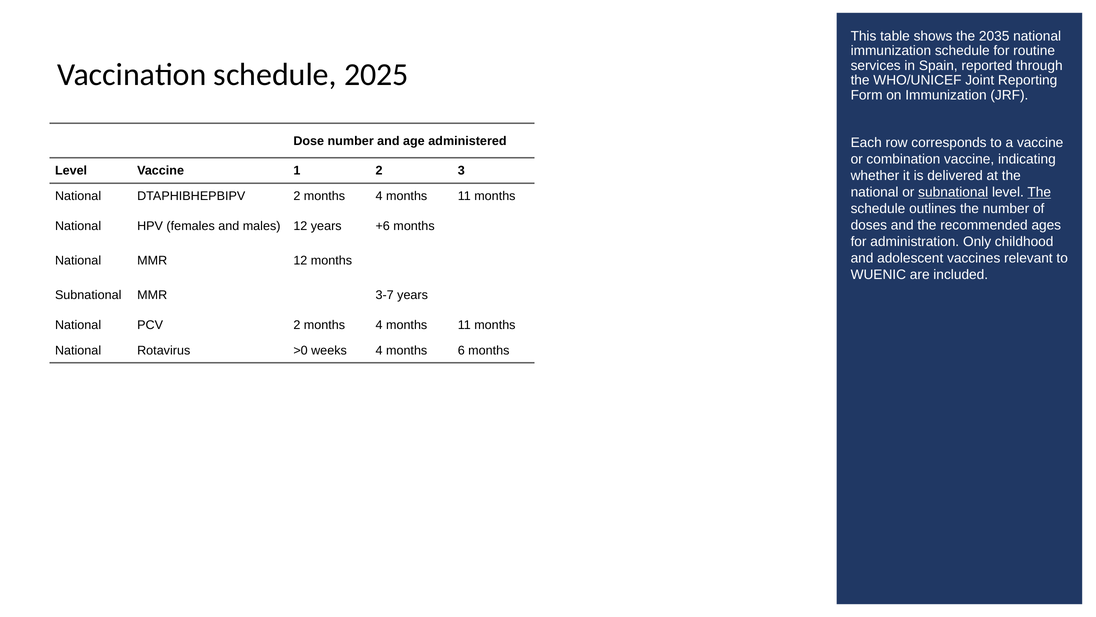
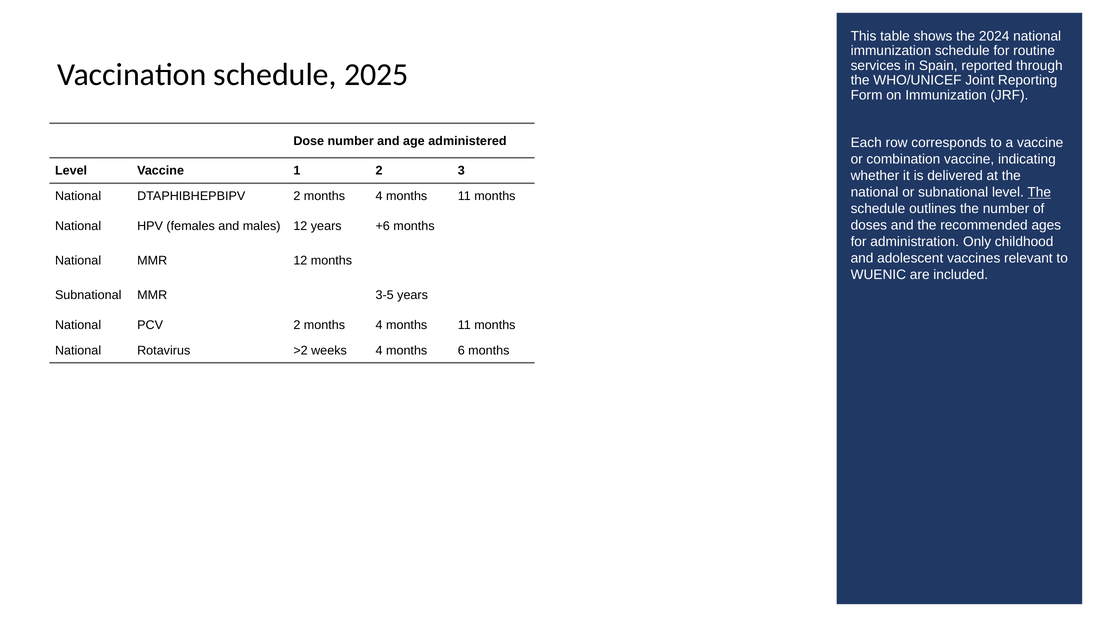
2035: 2035 -> 2024
subnational at (953, 192) underline: present -> none
3-7: 3-7 -> 3-5
>0: >0 -> >2
